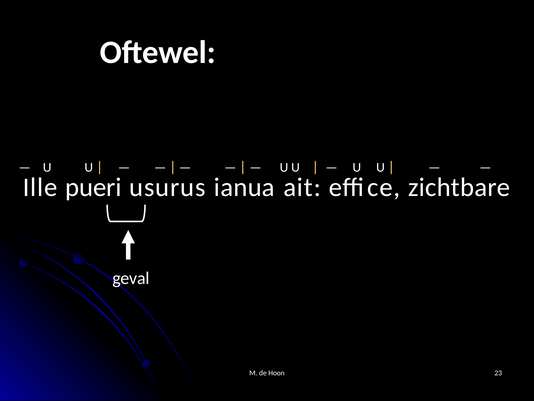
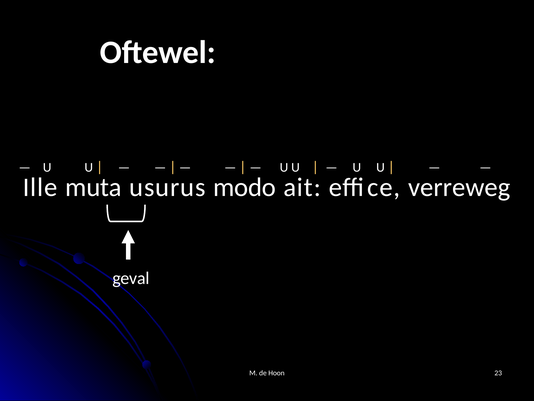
pueri: pueri -> muta
ianua: ianua -> modo
zichtbare: zichtbare -> verreweg
